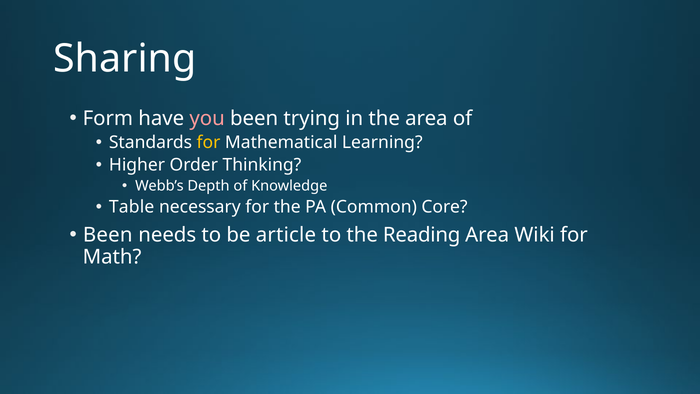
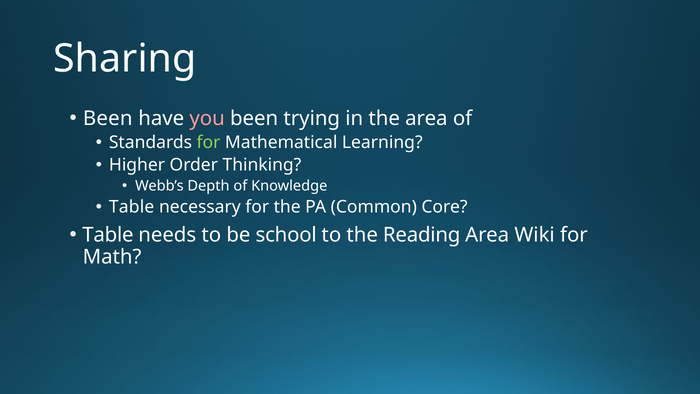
Form at (108, 118): Form -> Been
for at (209, 142) colour: yellow -> light green
Been at (108, 235): Been -> Table
article: article -> school
